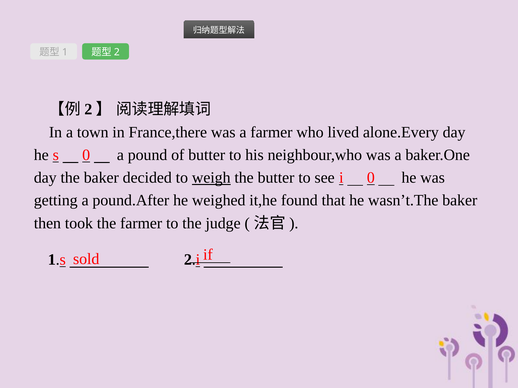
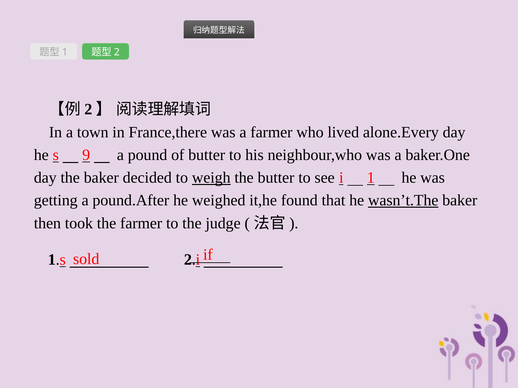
s 0: 0 -> 9
i 0: 0 -> 1
wasn’t.The underline: none -> present
